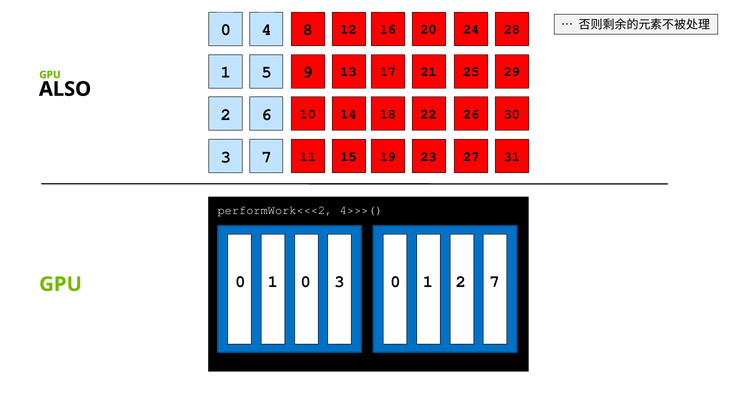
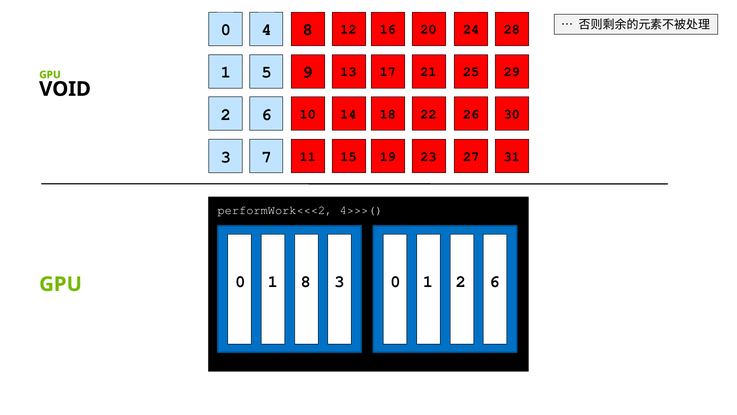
ALSO: ALSO -> VOID
1 0: 0 -> 8
2 7: 7 -> 6
